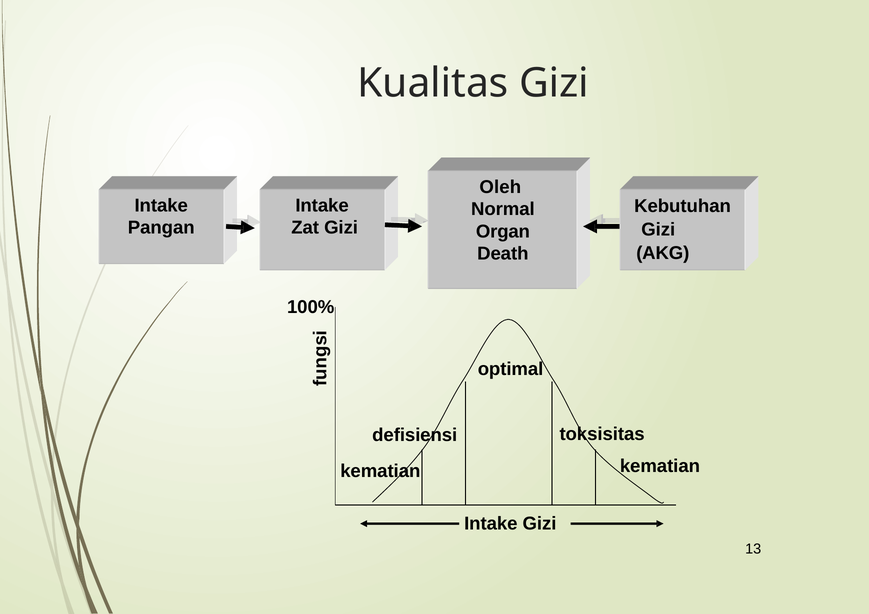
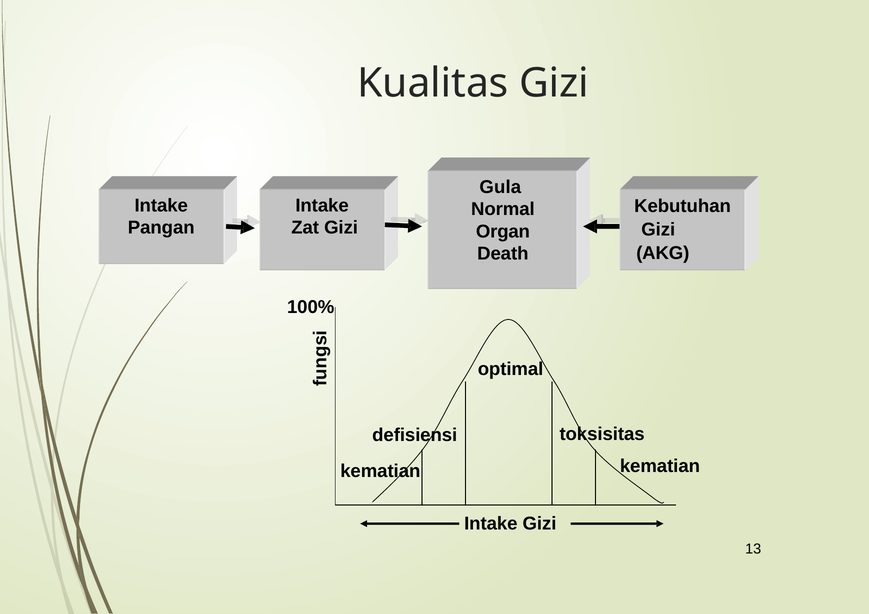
Oleh: Oleh -> Gula
